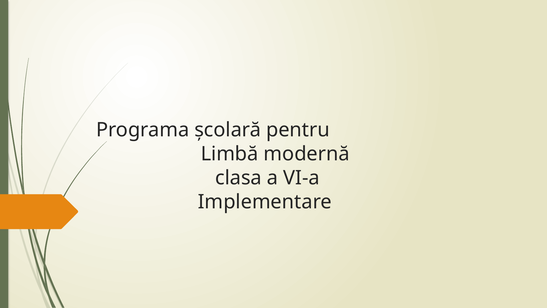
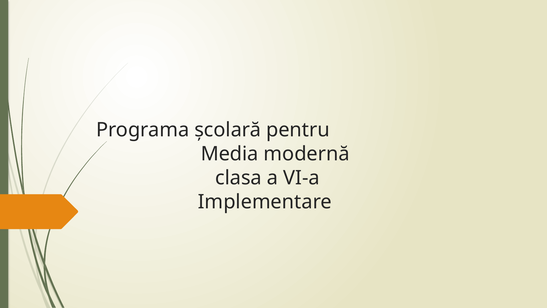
Limbă: Limbă -> Media
